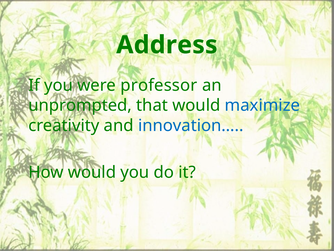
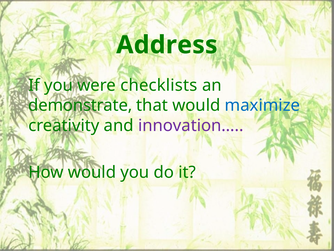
professor: professor -> checklists
unprompted: unprompted -> demonstrate
innovation… colour: blue -> purple
